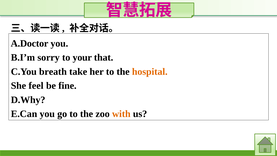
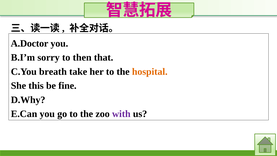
your: your -> then
feel: feel -> this
with colour: orange -> purple
